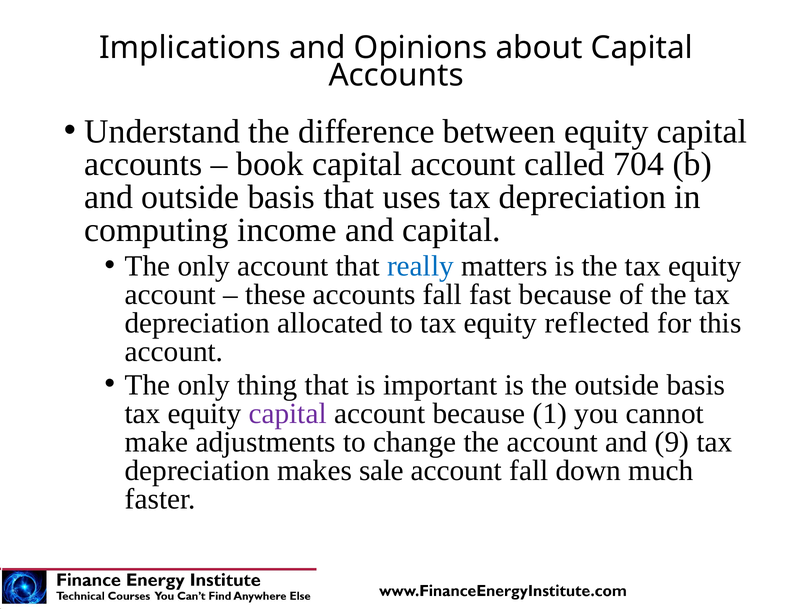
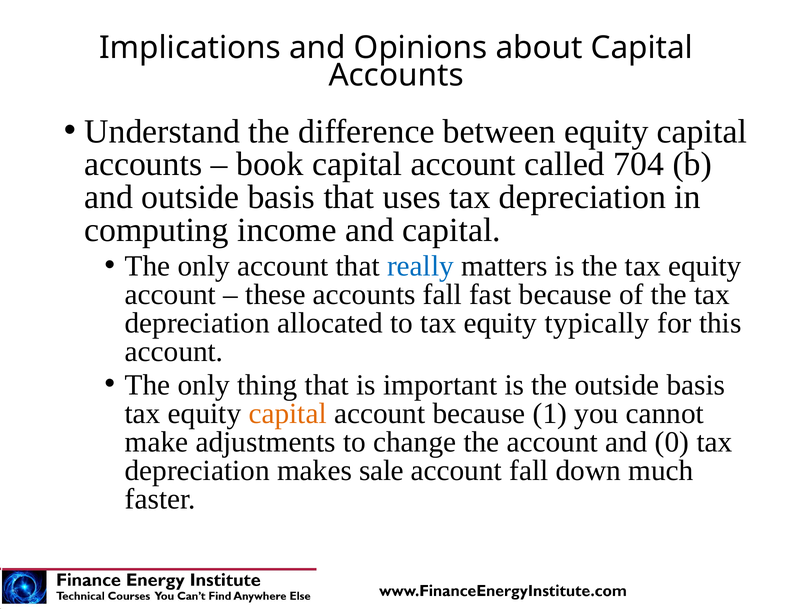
reflected: reflected -> typically
capital at (288, 413) colour: purple -> orange
9: 9 -> 0
